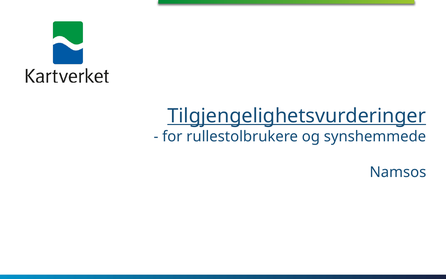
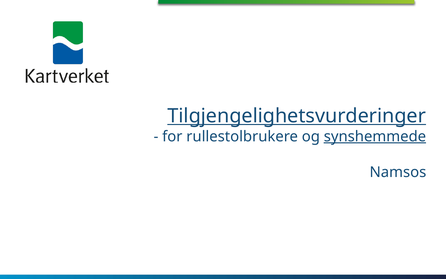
synshemmede underline: none -> present
